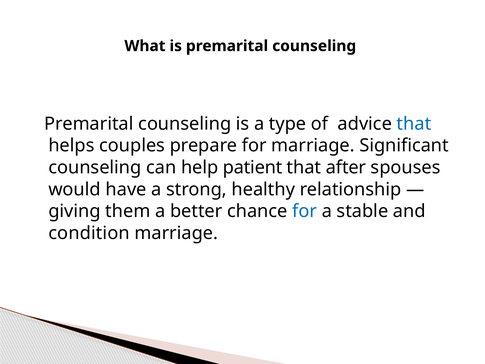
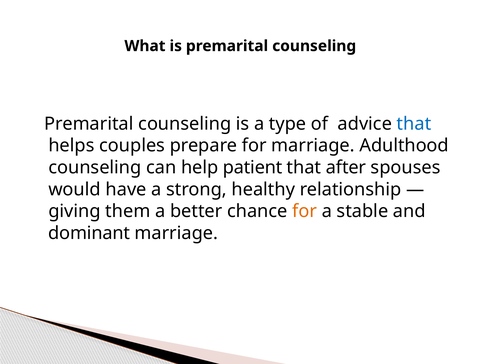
Significant: Significant -> Adulthood
for at (305, 211) colour: blue -> orange
condition: condition -> dominant
